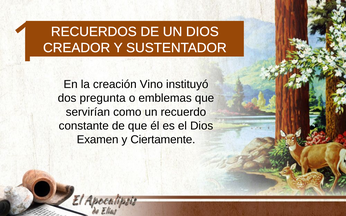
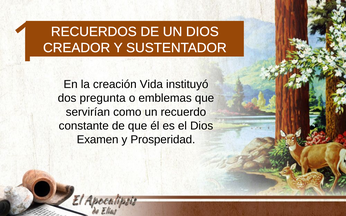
Vino: Vino -> Vida
Ciertamente: Ciertamente -> Prosperidad
